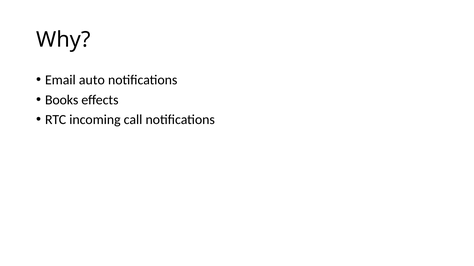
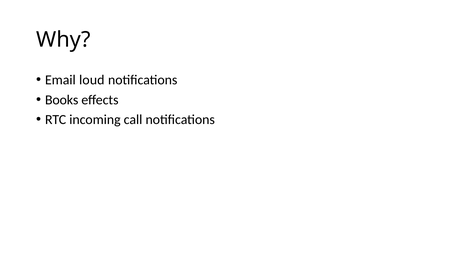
auto: auto -> loud
